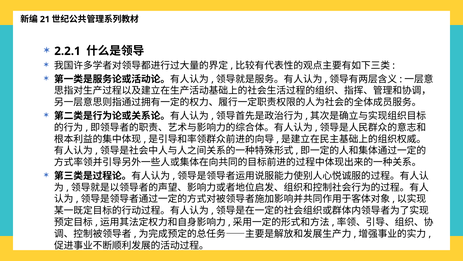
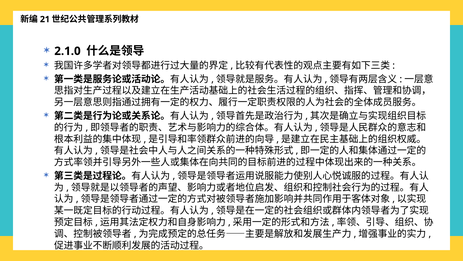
2.2.1: 2.2.1 -> 2.1.0
